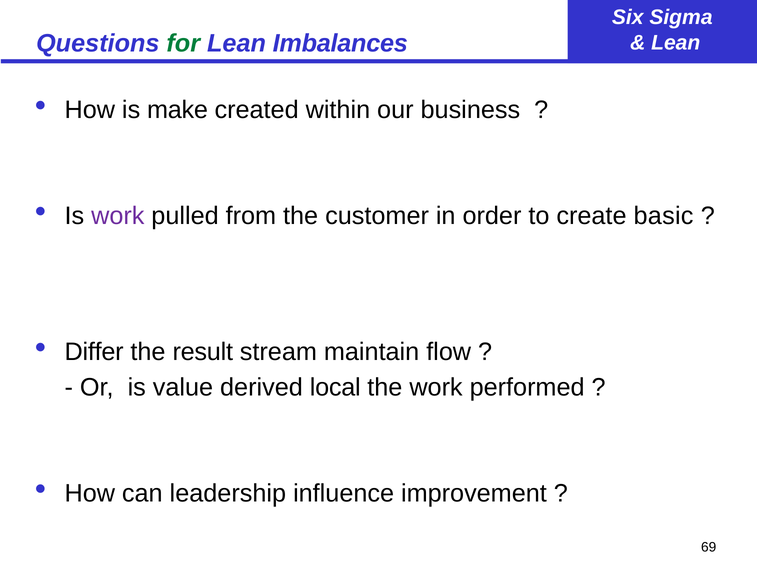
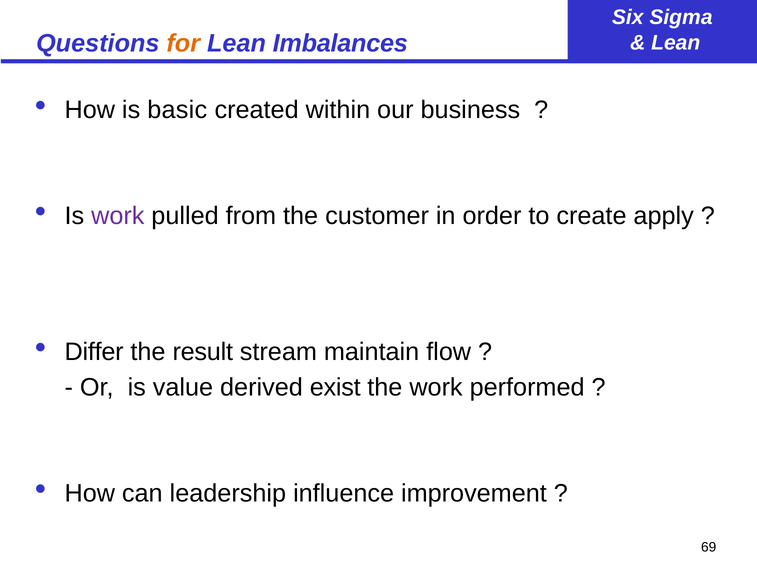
for colour: green -> orange
make: make -> basic
basic: basic -> apply
local: local -> exist
